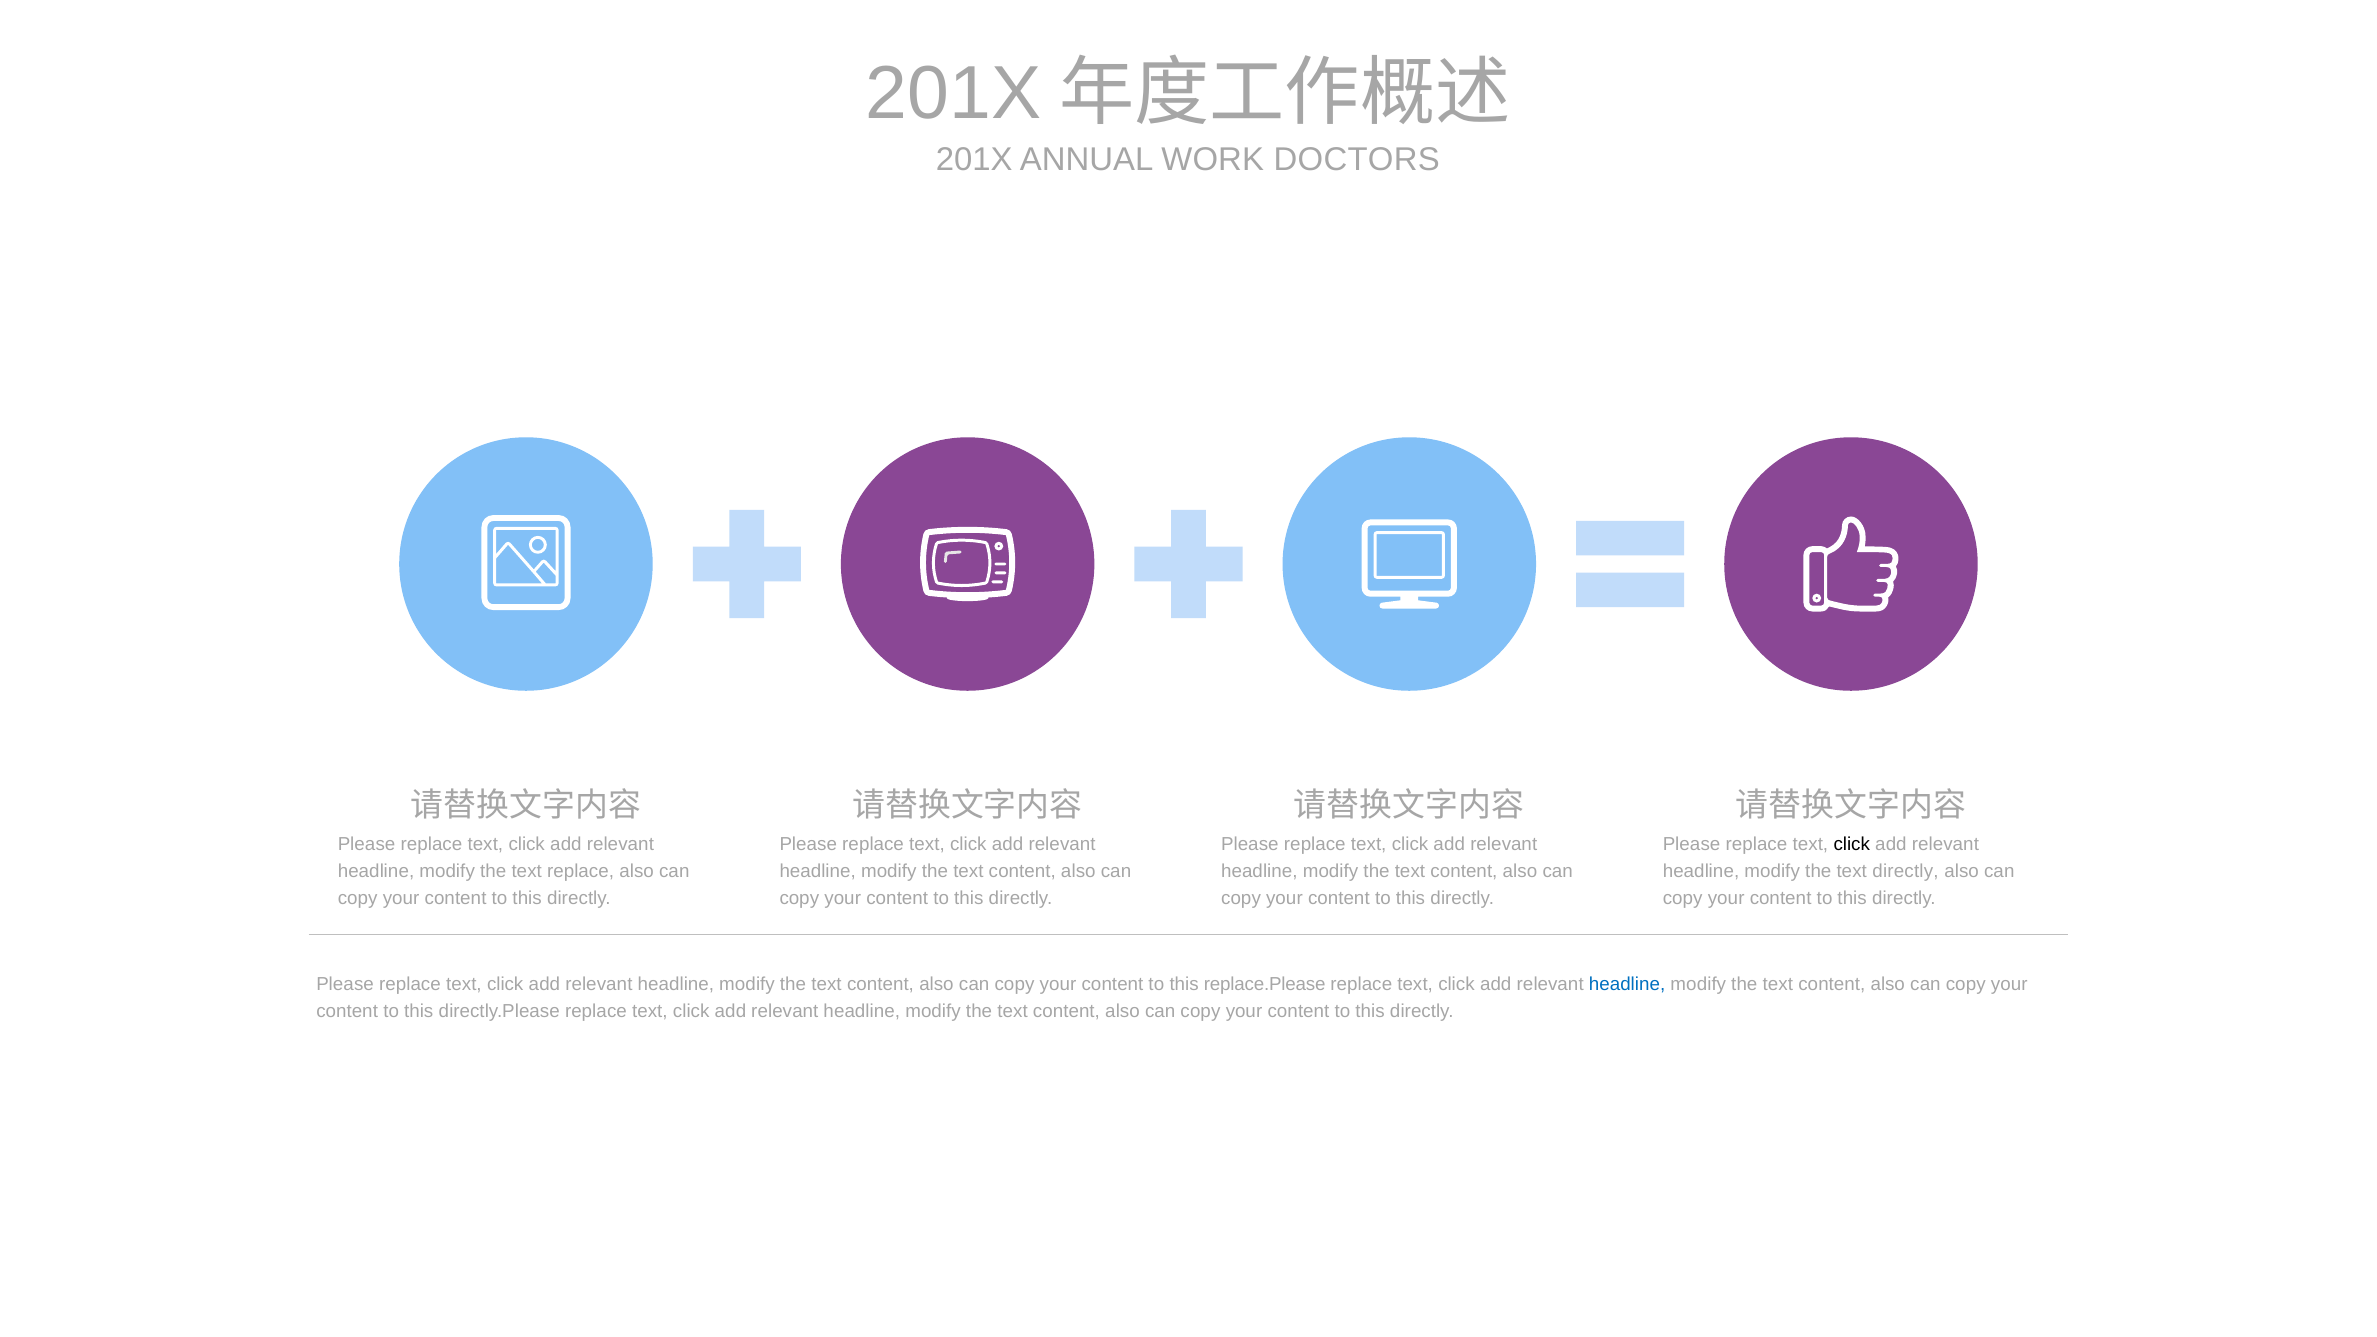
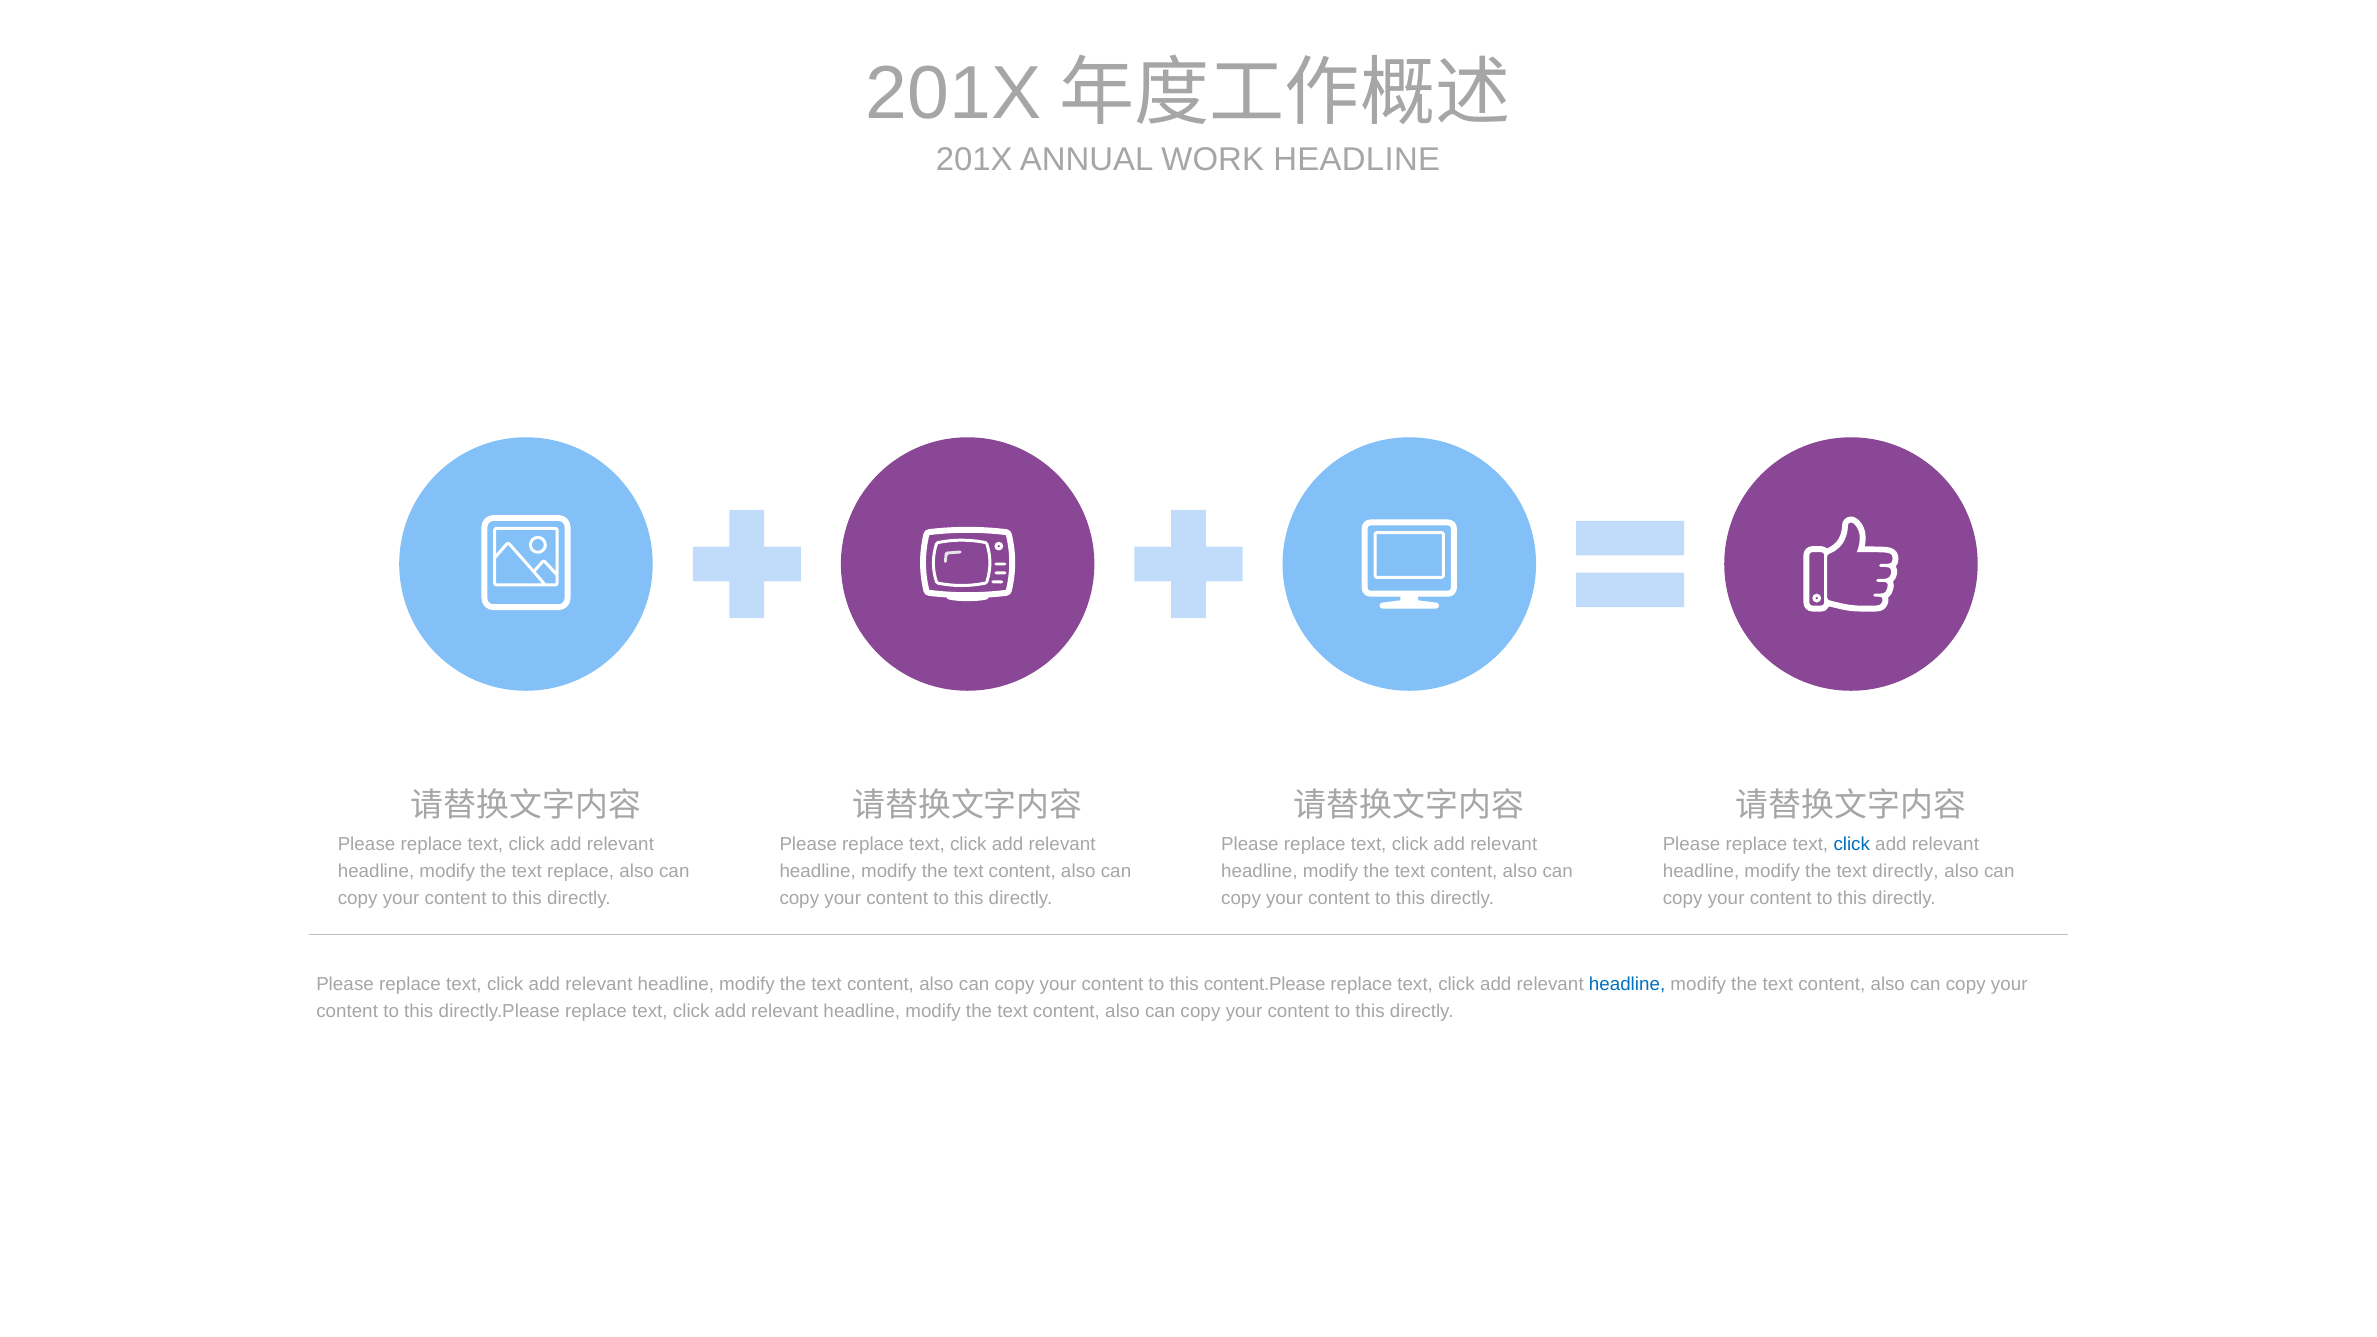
WORK DOCTORS: DOCTORS -> HEADLINE
click at (1852, 844) colour: black -> blue
replace.Please: replace.Please -> content.Please
